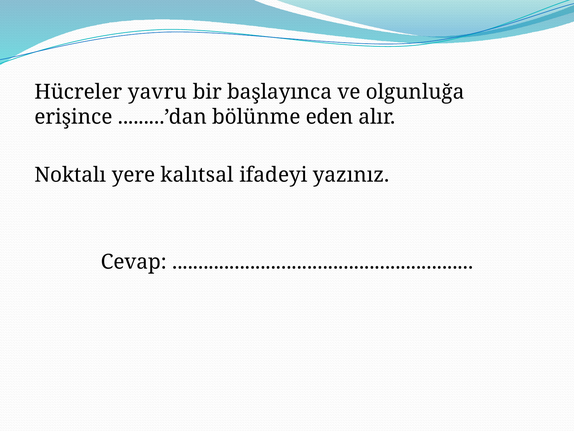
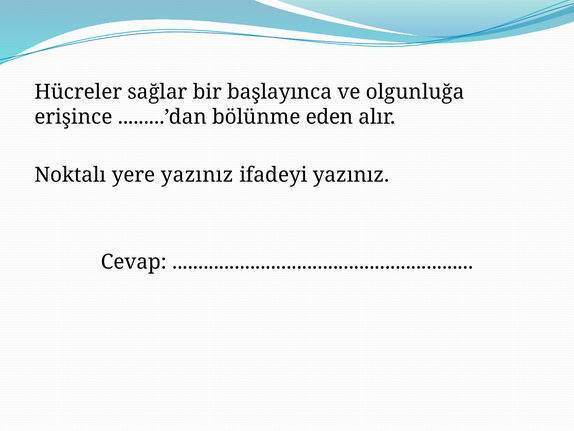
yavru: yavru -> sağlar
yere kalıtsal: kalıtsal -> yazınız
